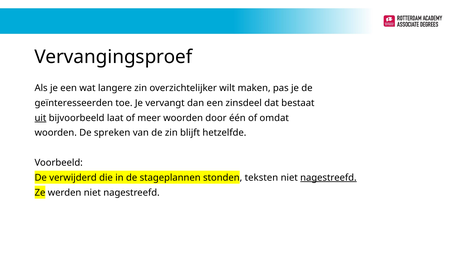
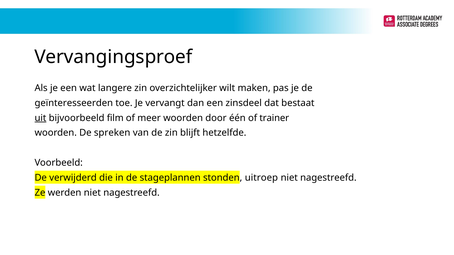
laat: laat -> film
omdat: omdat -> trainer
teksten: teksten -> uitroep
nagestreefd at (328, 178) underline: present -> none
